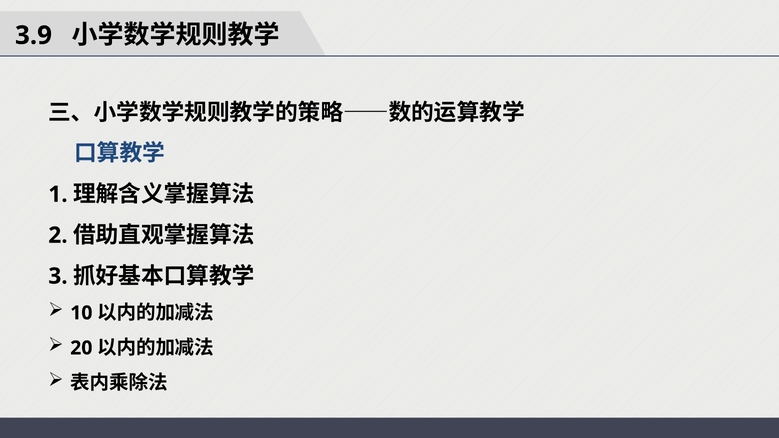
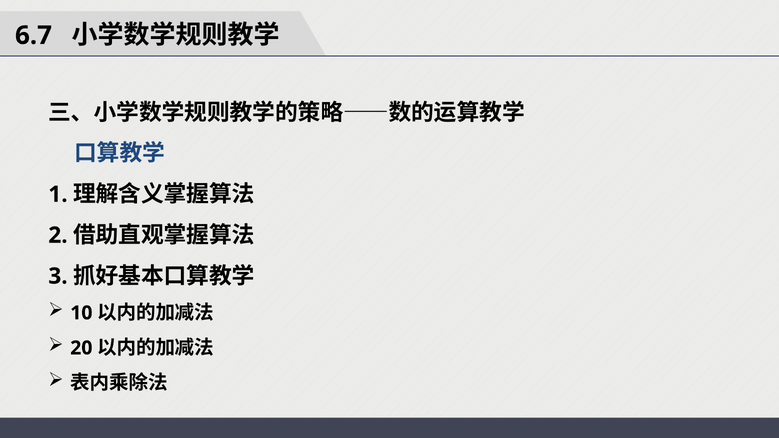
3.9: 3.9 -> 6.7
